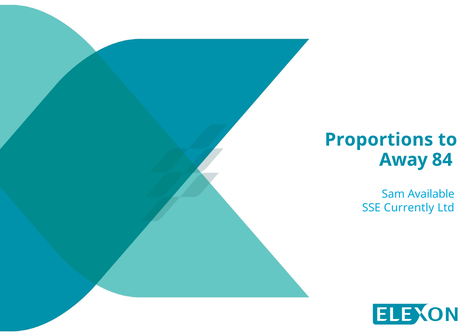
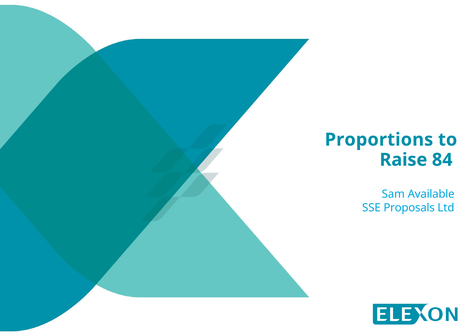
Away: Away -> Raise
Currently: Currently -> Proposals
